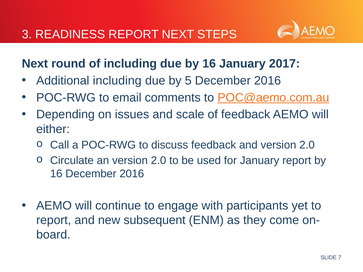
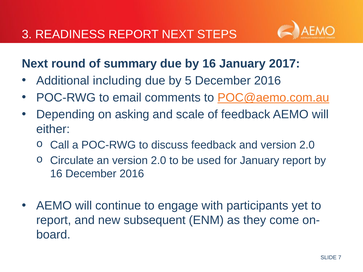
of including: including -> summary
issues: issues -> asking
